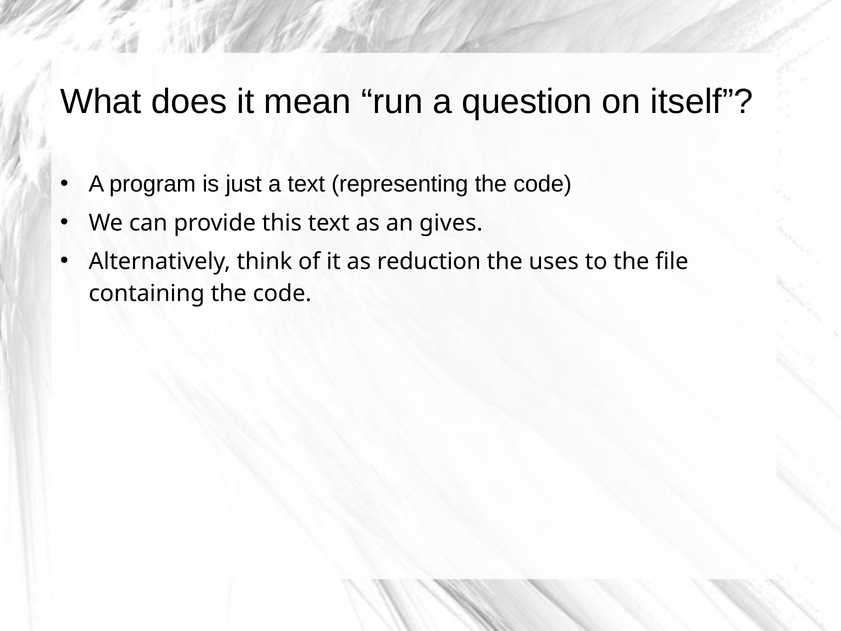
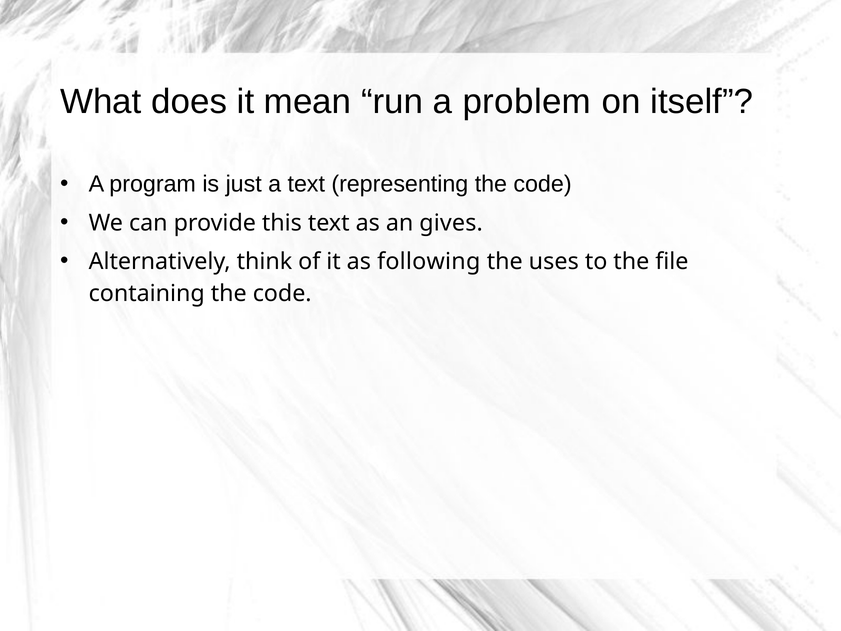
question: question -> problem
reduction: reduction -> following
